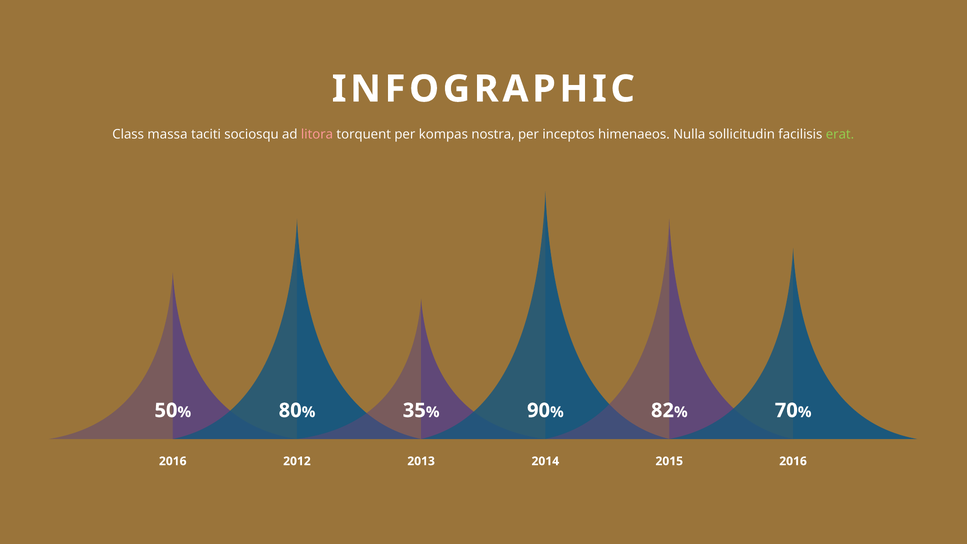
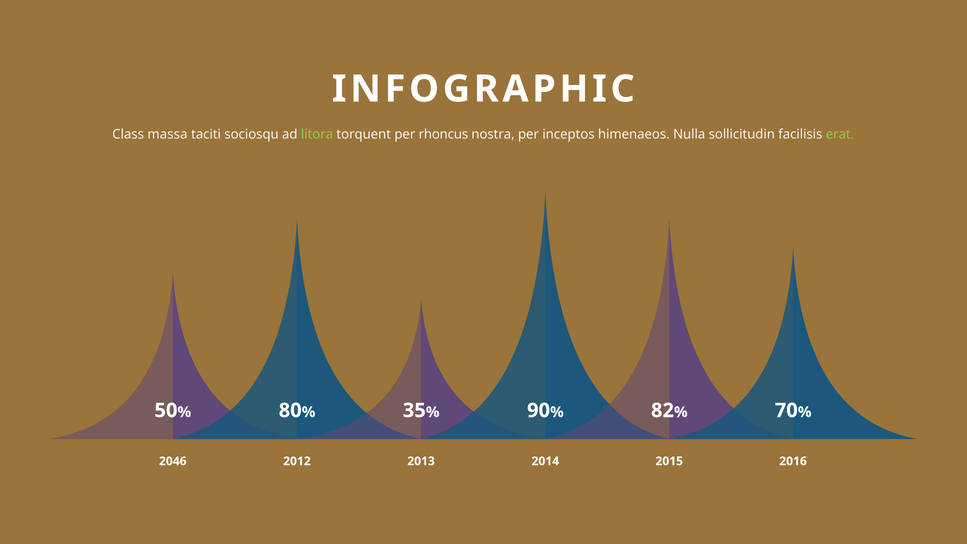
litora colour: pink -> light green
kompas: kompas -> rhoncus
2016 at (173, 461): 2016 -> 2046
